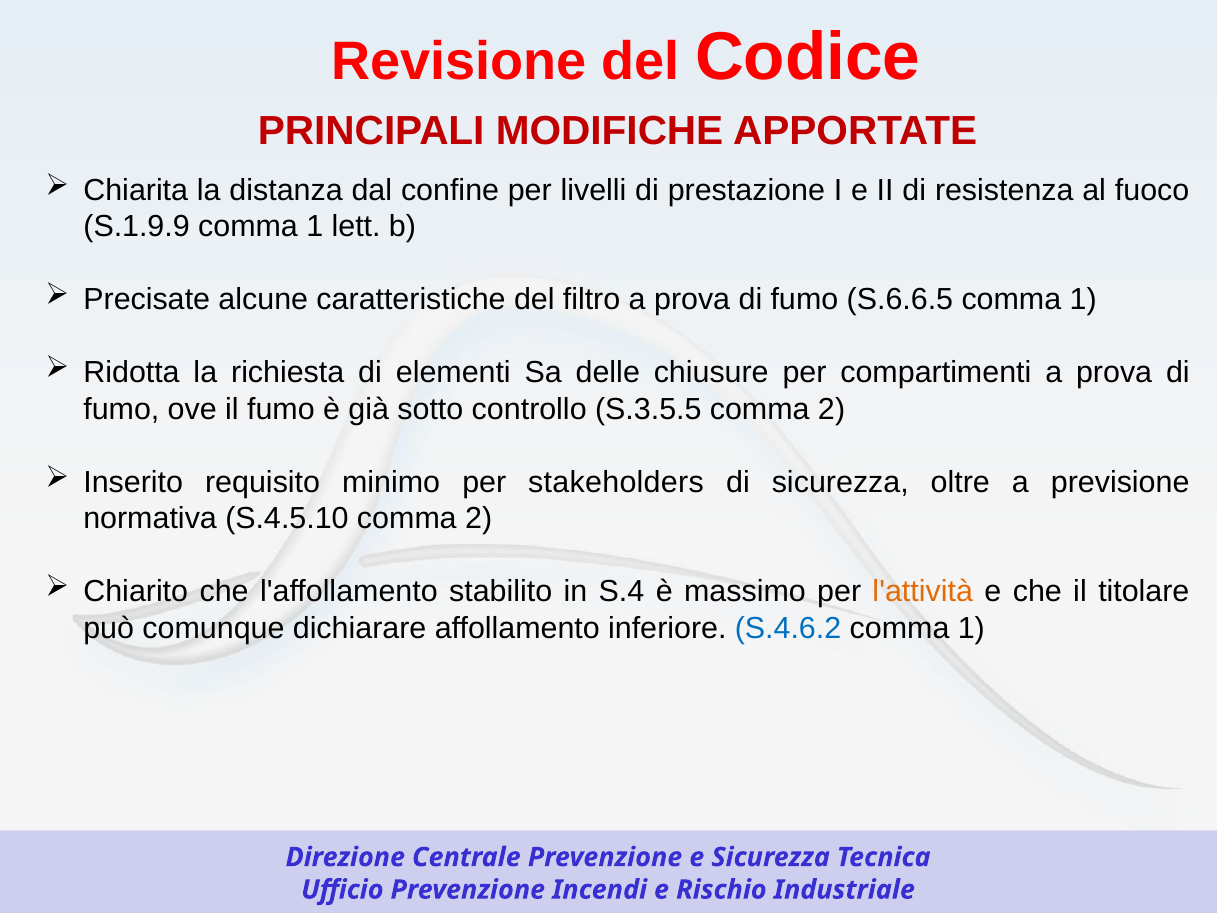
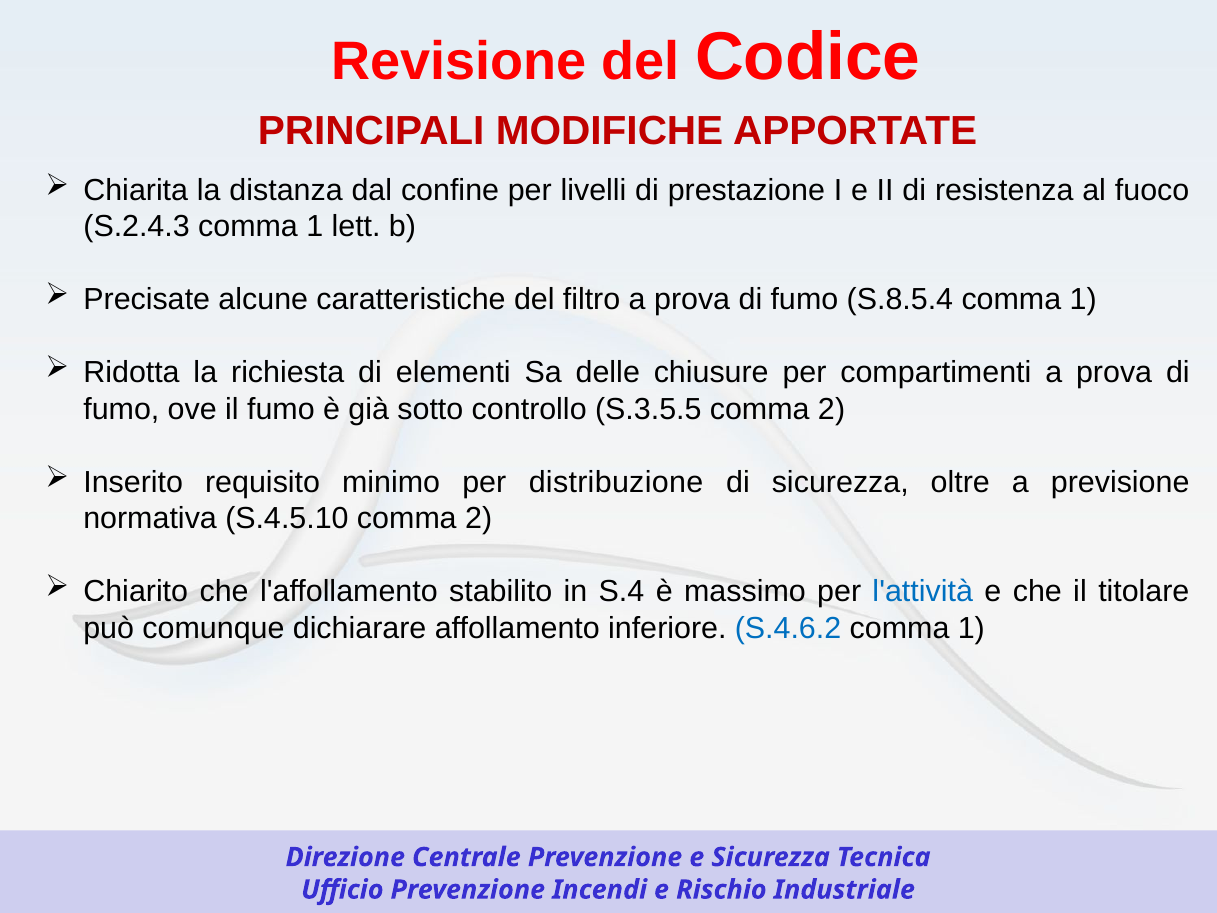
S.1.9.9: S.1.9.9 -> S.2.4.3
S.6.6.5: S.6.6.5 -> S.8.5.4
stakeholders: stakeholders -> distribuzione
l'attività colour: orange -> blue
